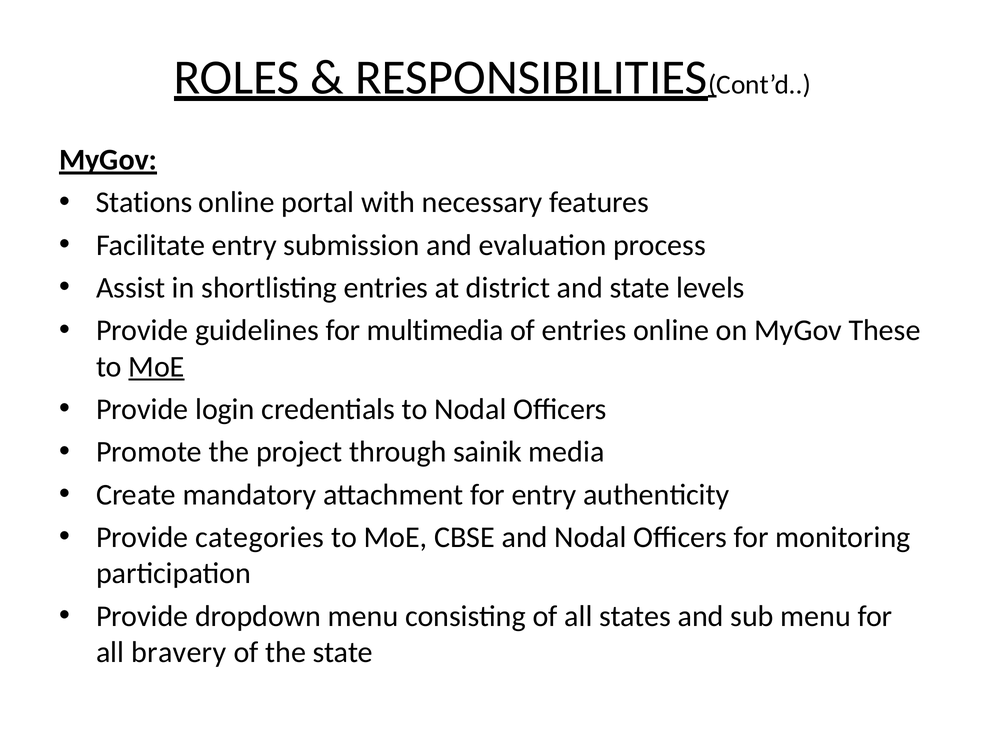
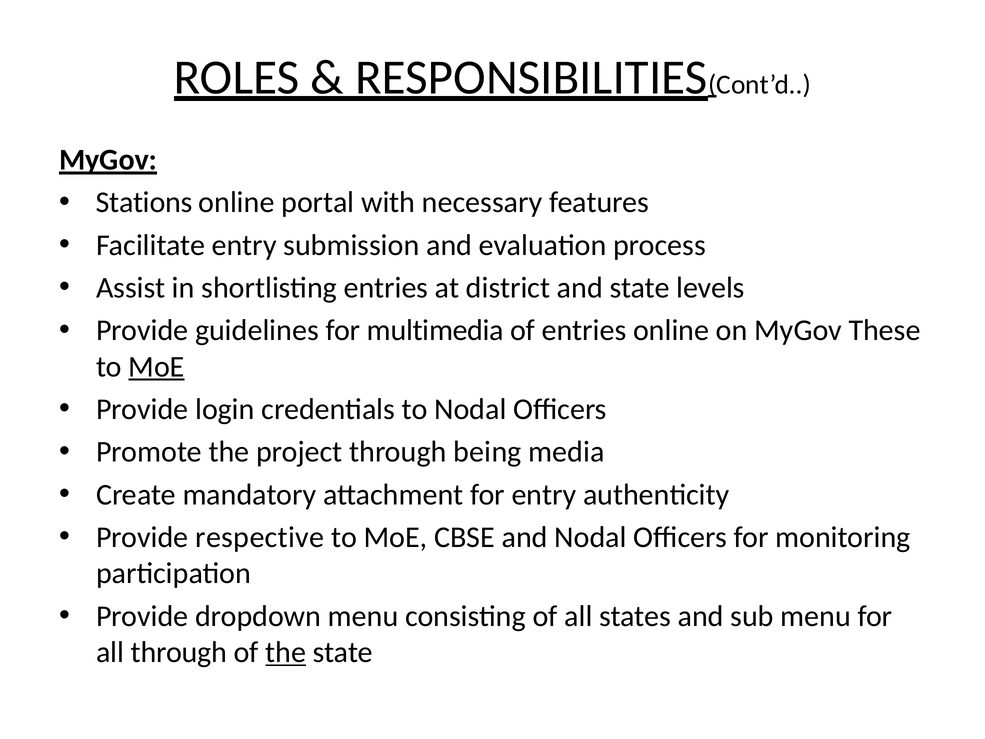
sainik: sainik -> being
categories: categories -> respective
all bravery: bravery -> through
the at (286, 652) underline: none -> present
